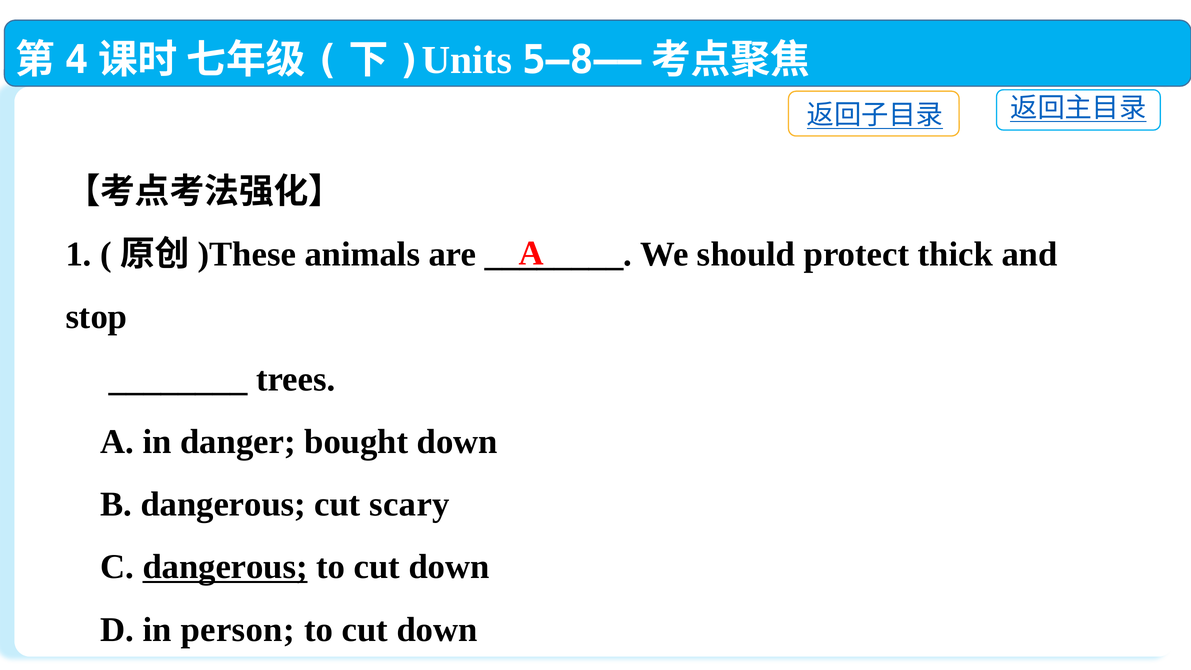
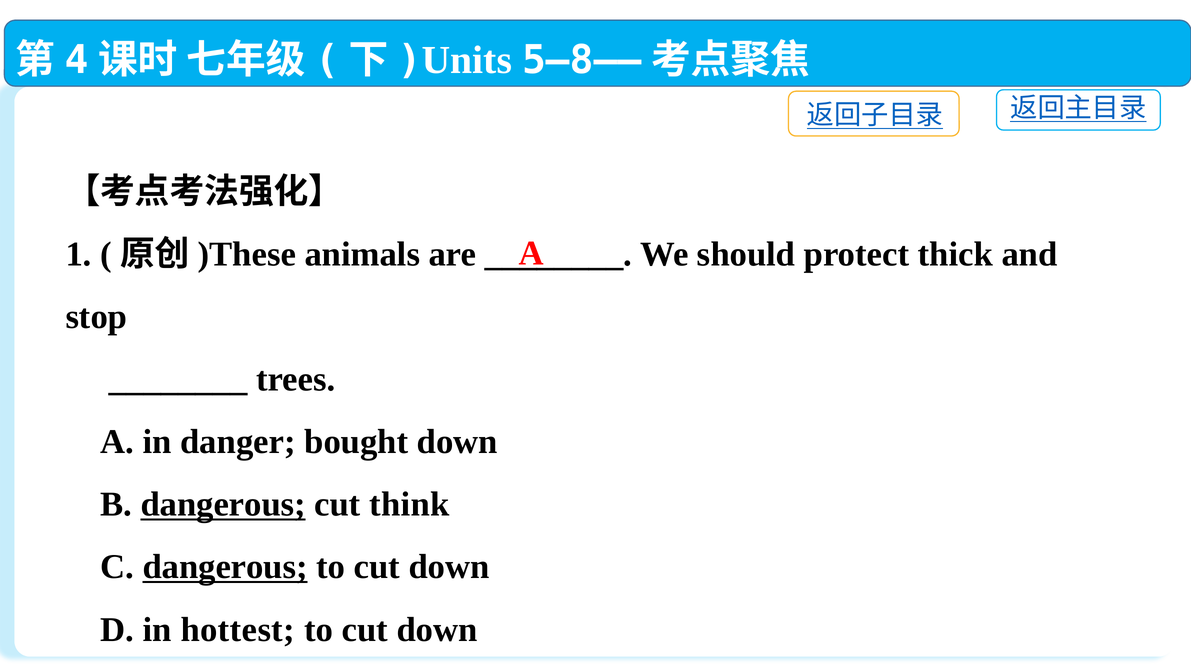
dangerous at (223, 504) underline: none -> present
scary: scary -> think
person: person -> hottest
